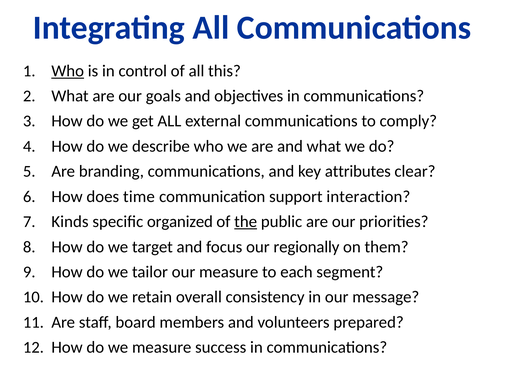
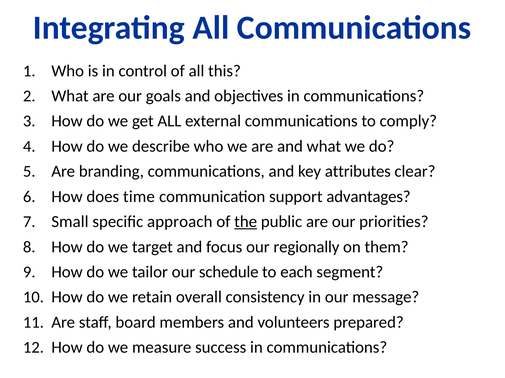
Who at (68, 71) underline: present -> none
interaction: interaction -> advantages
Kinds: Kinds -> Small
organized: organized -> approach
our measure: measure -> schedule
